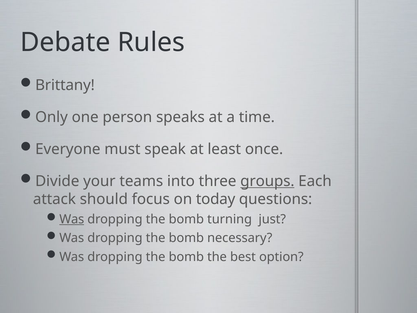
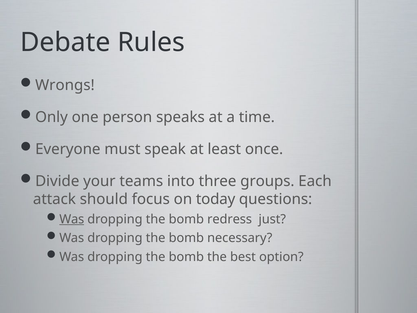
Brittany: Brittany -> Wrongs
groups underline: present -> none
turning: turning -> redress
